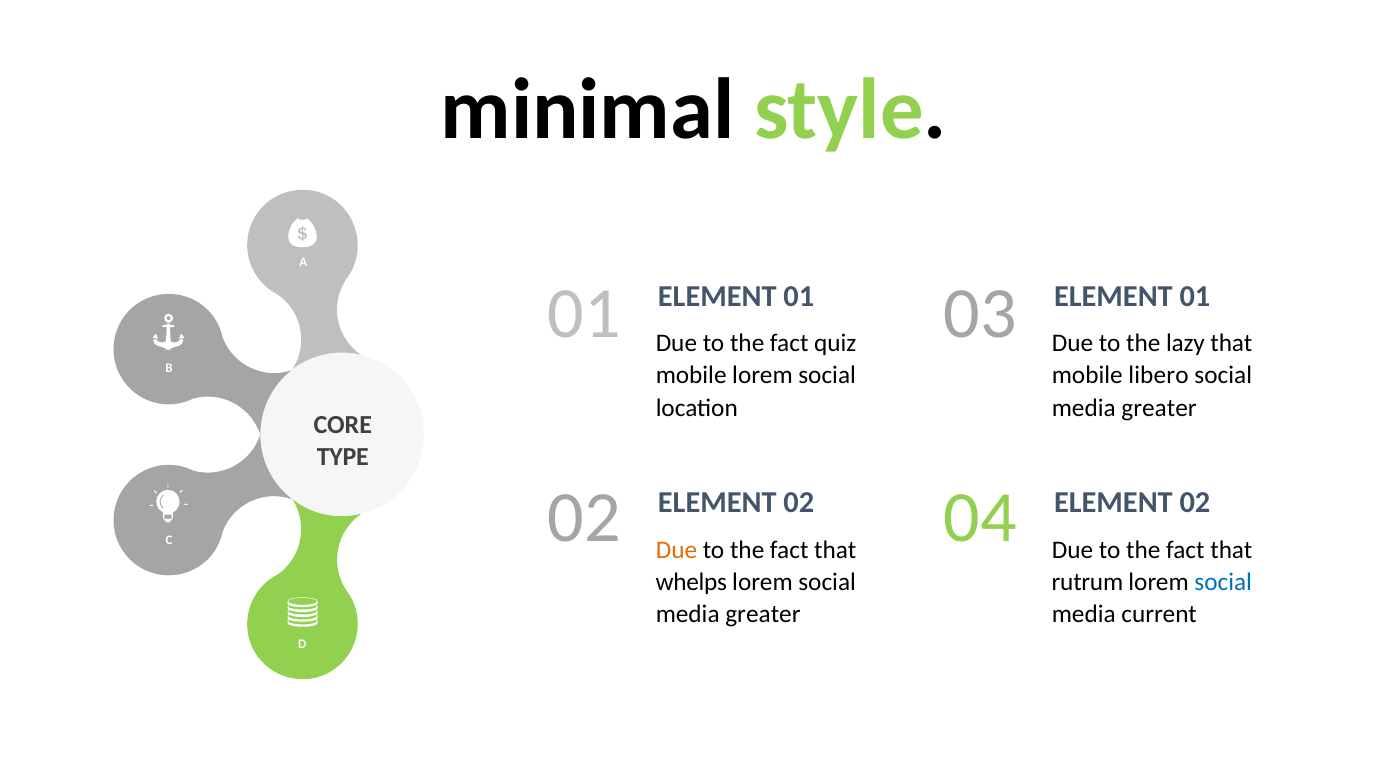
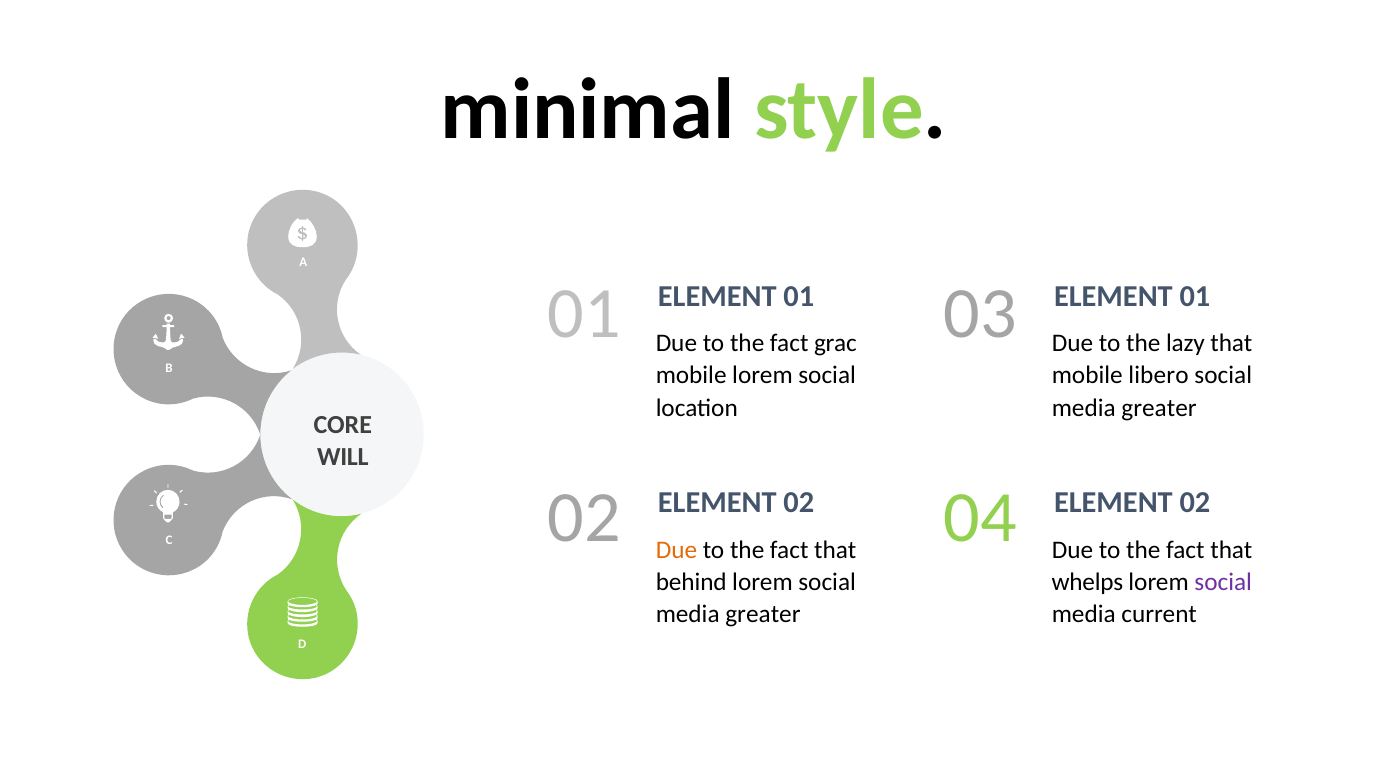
quiz: quiz -> grac
TYPE: TYPE -> WILL
whelps: whelps -> behind
rutrum: rutrum -> whelps
social at (1223, 582) colour: blue -> purple
